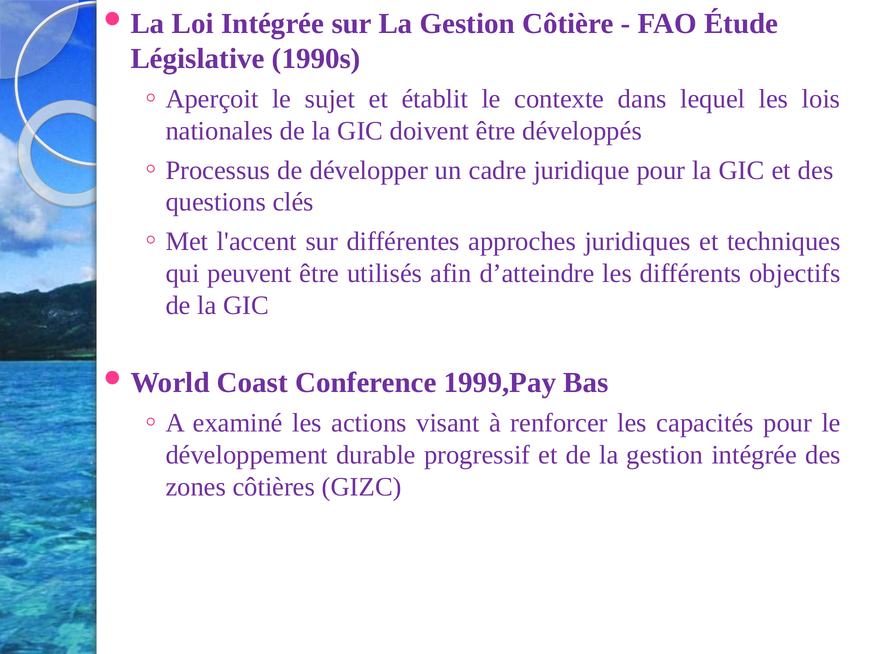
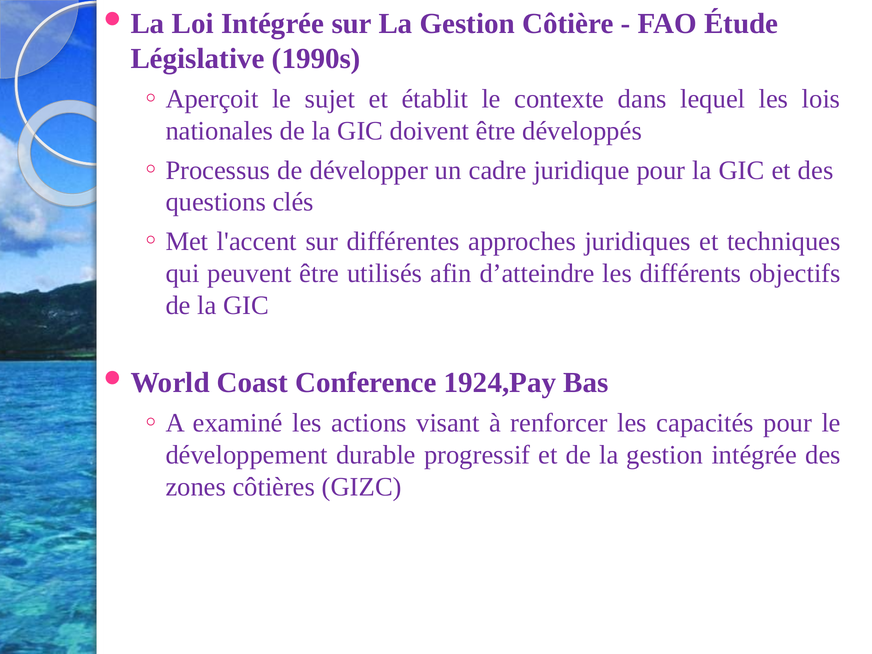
1999,Pay: 1999,Pay -> 1924,Pay
